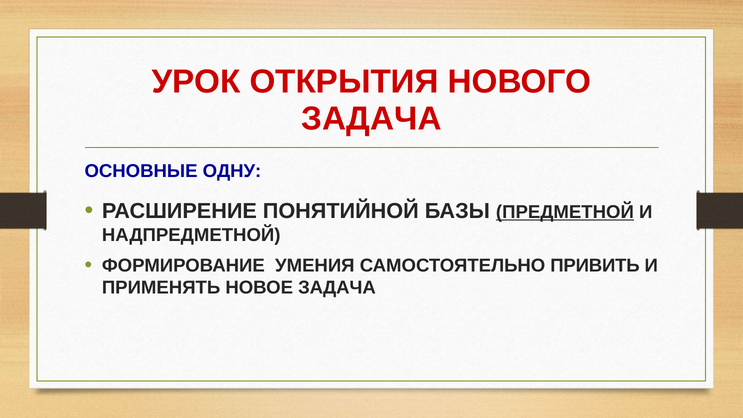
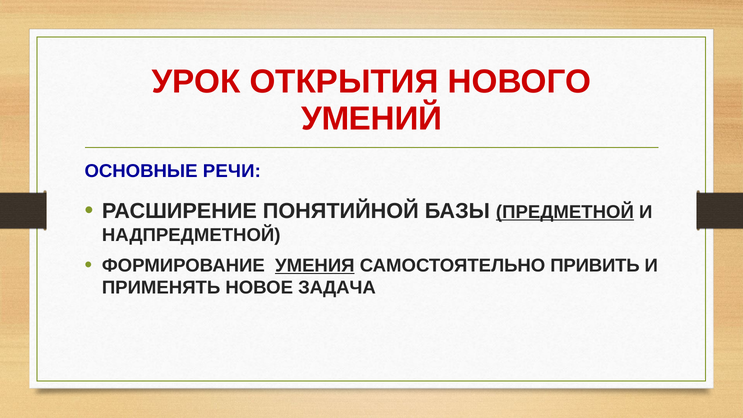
ЗАДАЧА at (371, 119): ЗАДАЧА -> УМЕНИЙ
ОДНУ: ОДНУ -> РЕЧИ
УМЕНИЯ underline: none -> present
